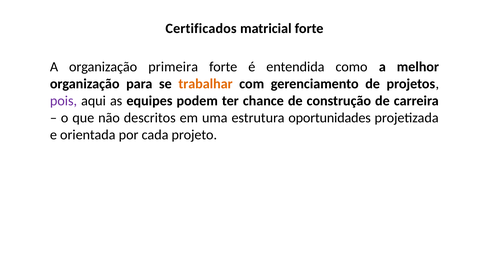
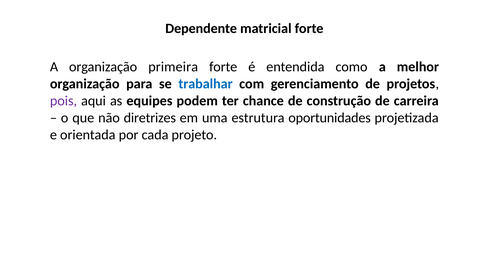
Certificados: Certificados -> Dependente
trabalhar colour: orange -> blue
descritos: descritos -> diretrizes
